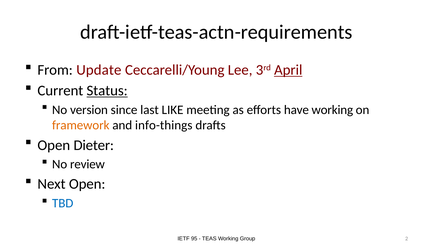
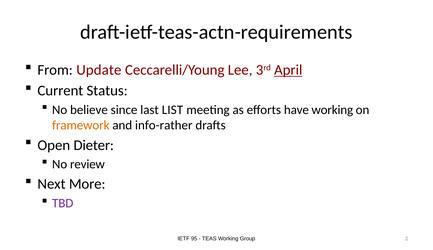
Status underline: present -> none
version: version -> believe
LIKE: LIKE -> LIST
info-things: info-things -> info-rather
Next Open: Open -> More
TBD colour: blue -> purple
